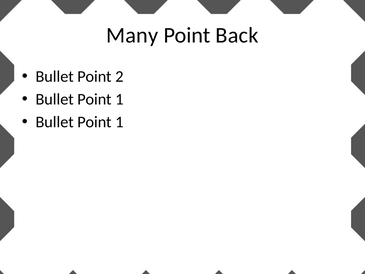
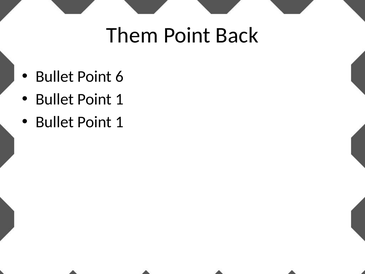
Many: Many -> Them
2: 2 -> 6
